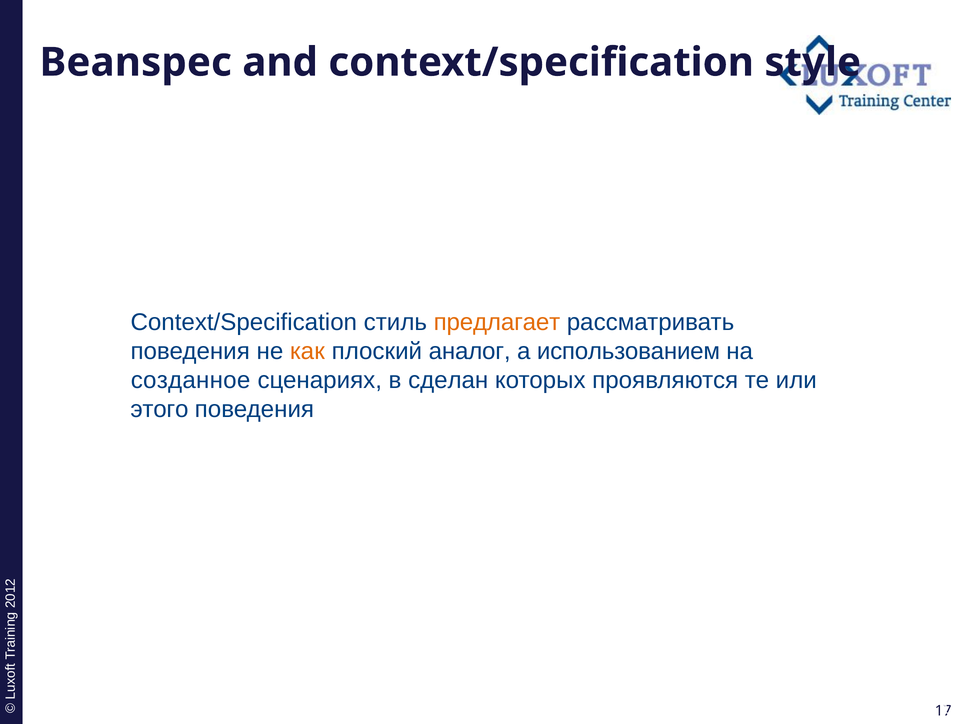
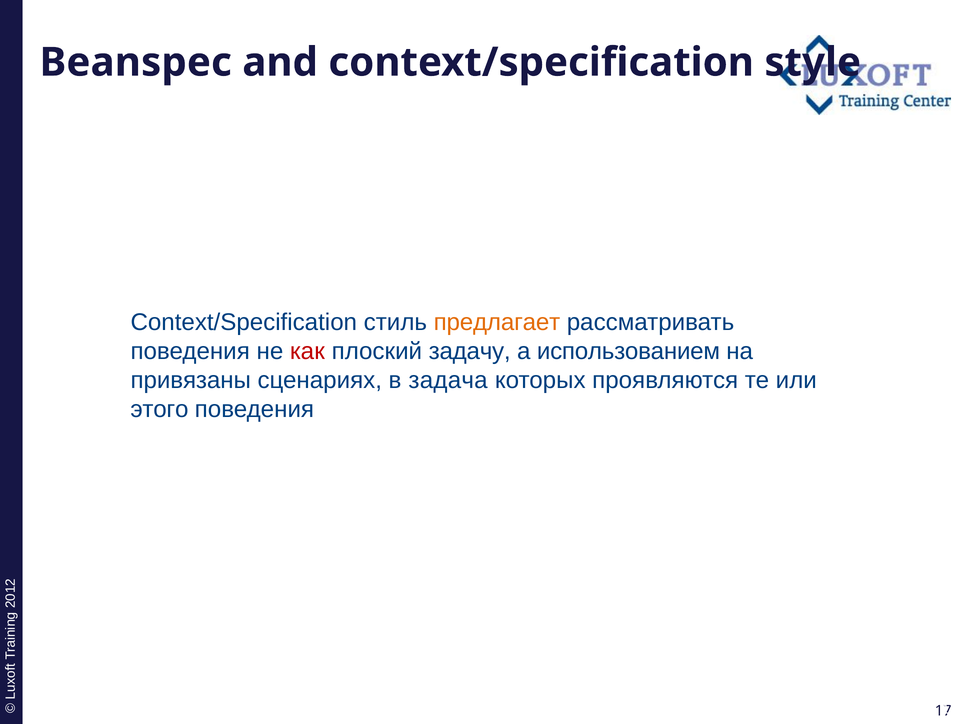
как colour: orange -> red
аналог: аналог -> задачу
созданное: созданное -> привязаны
сделан: сделан -> задача
